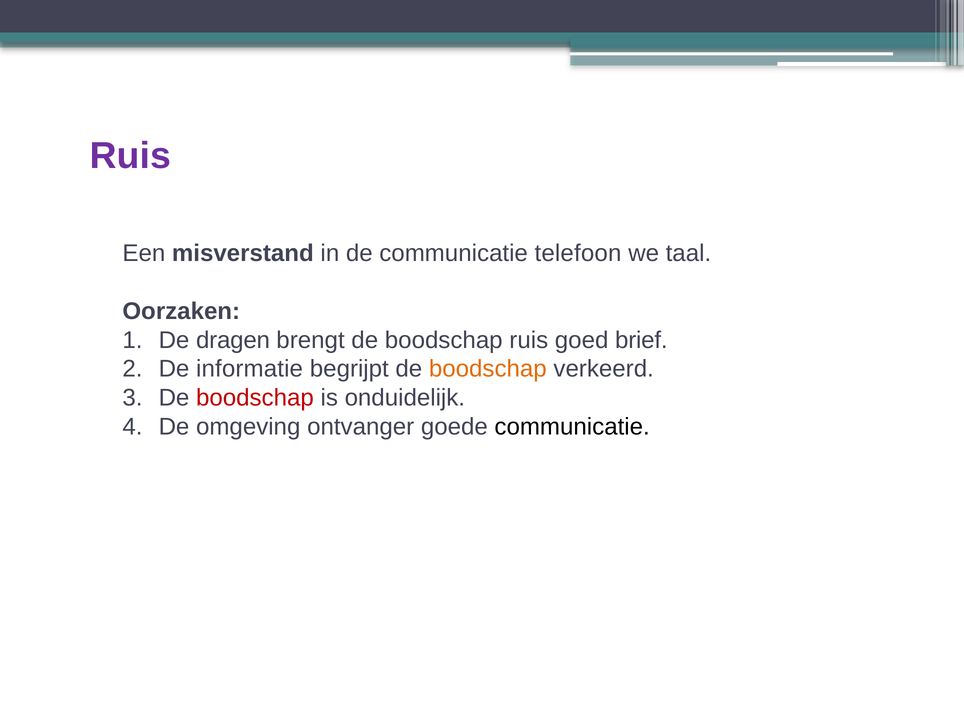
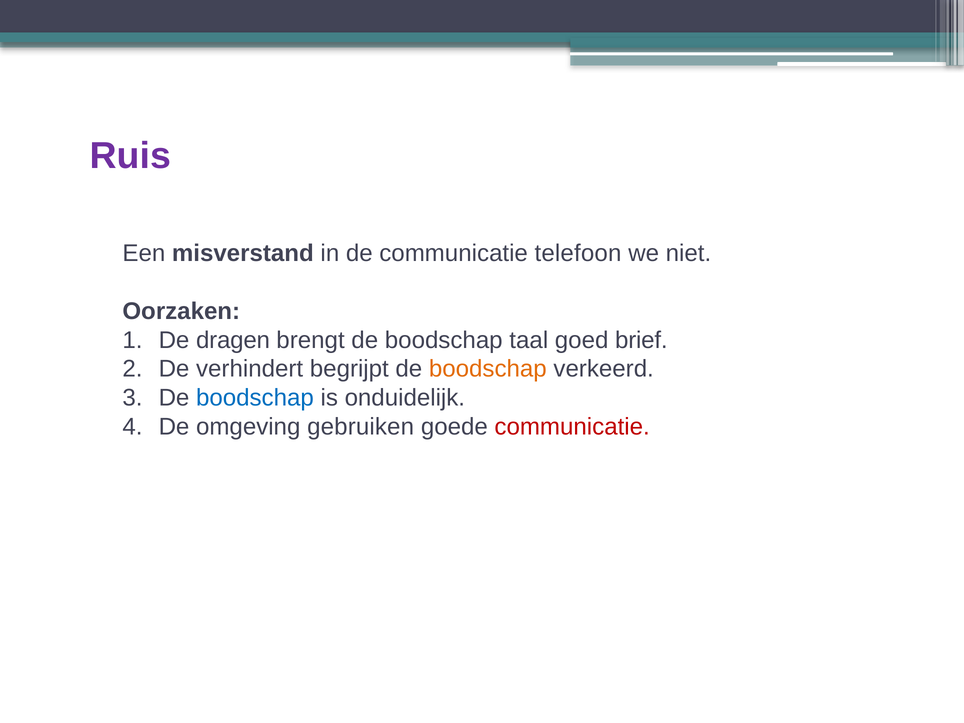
taal: taal -> niet
boodschap ruis: ruis -> taal
informatie: informatie -> verhindert
boodschap at (255, 398) colour: red -> blue
ontvanger: ontvanger -> gebruiken
communicatie at (572, 427) colour: black -> red
